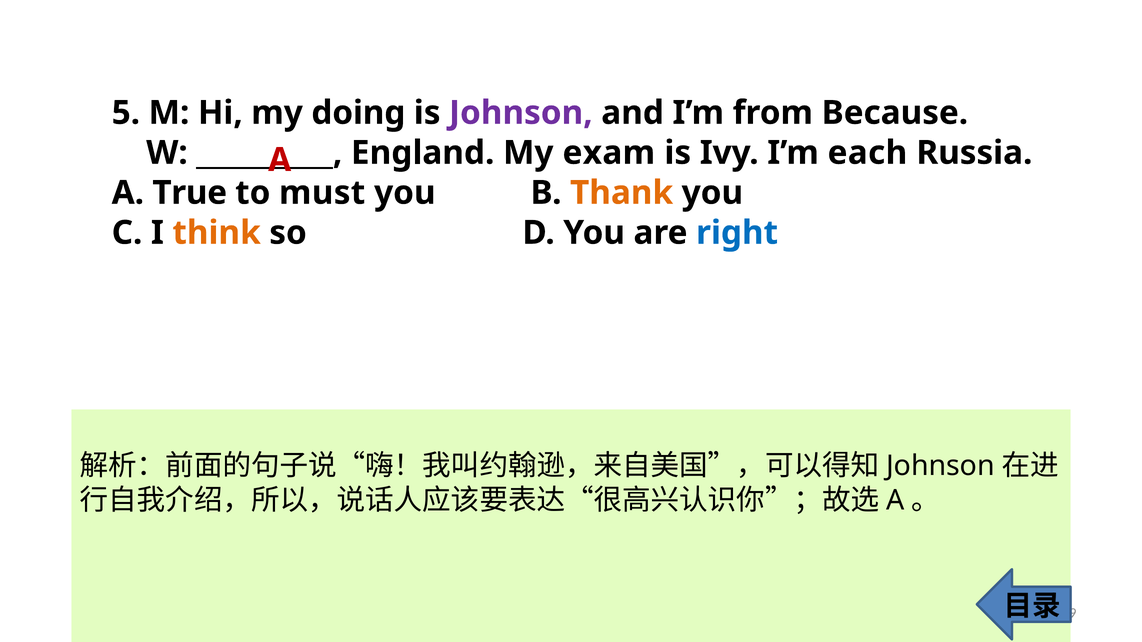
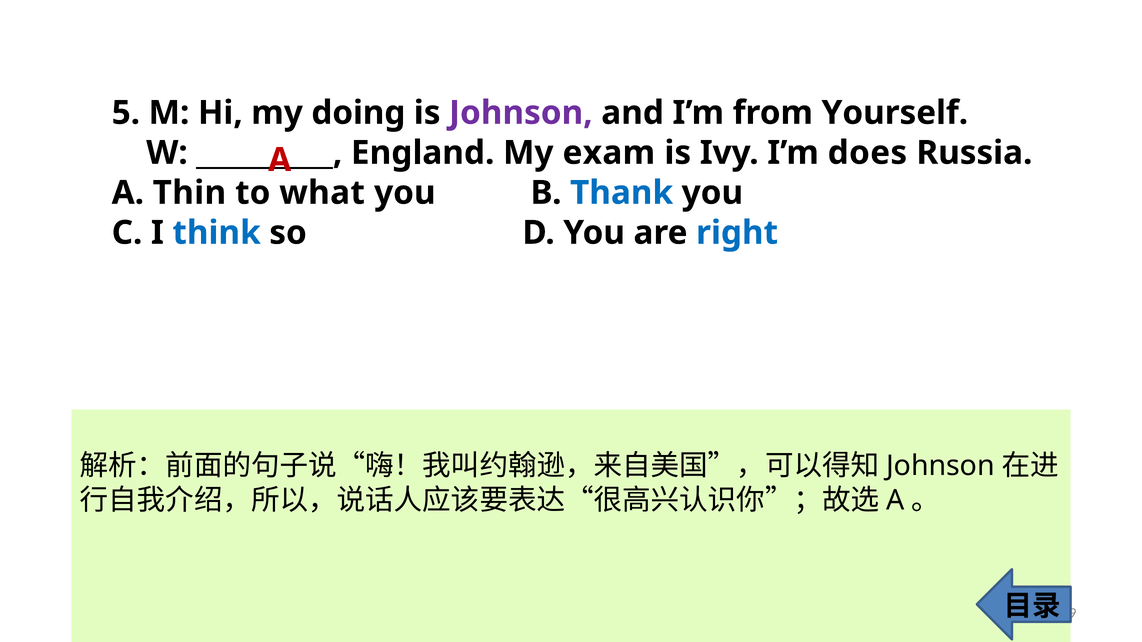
Because: Because -> Yourself
each: each -> does
True: True -> Thin
must: must -> what
Thank colour: orange -> blue
think colour: orange -> blue
